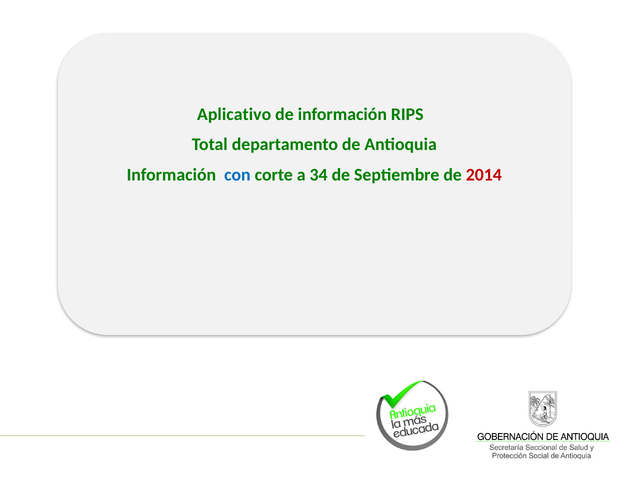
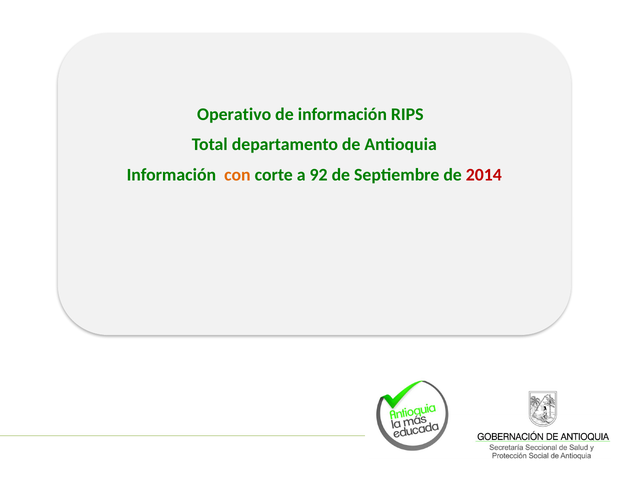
Aplicativo: Aplicativo -> Operativo
con colour: blue -> orange
34: 34 -> 92
